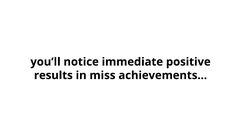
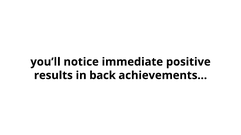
miss: miss -> back
